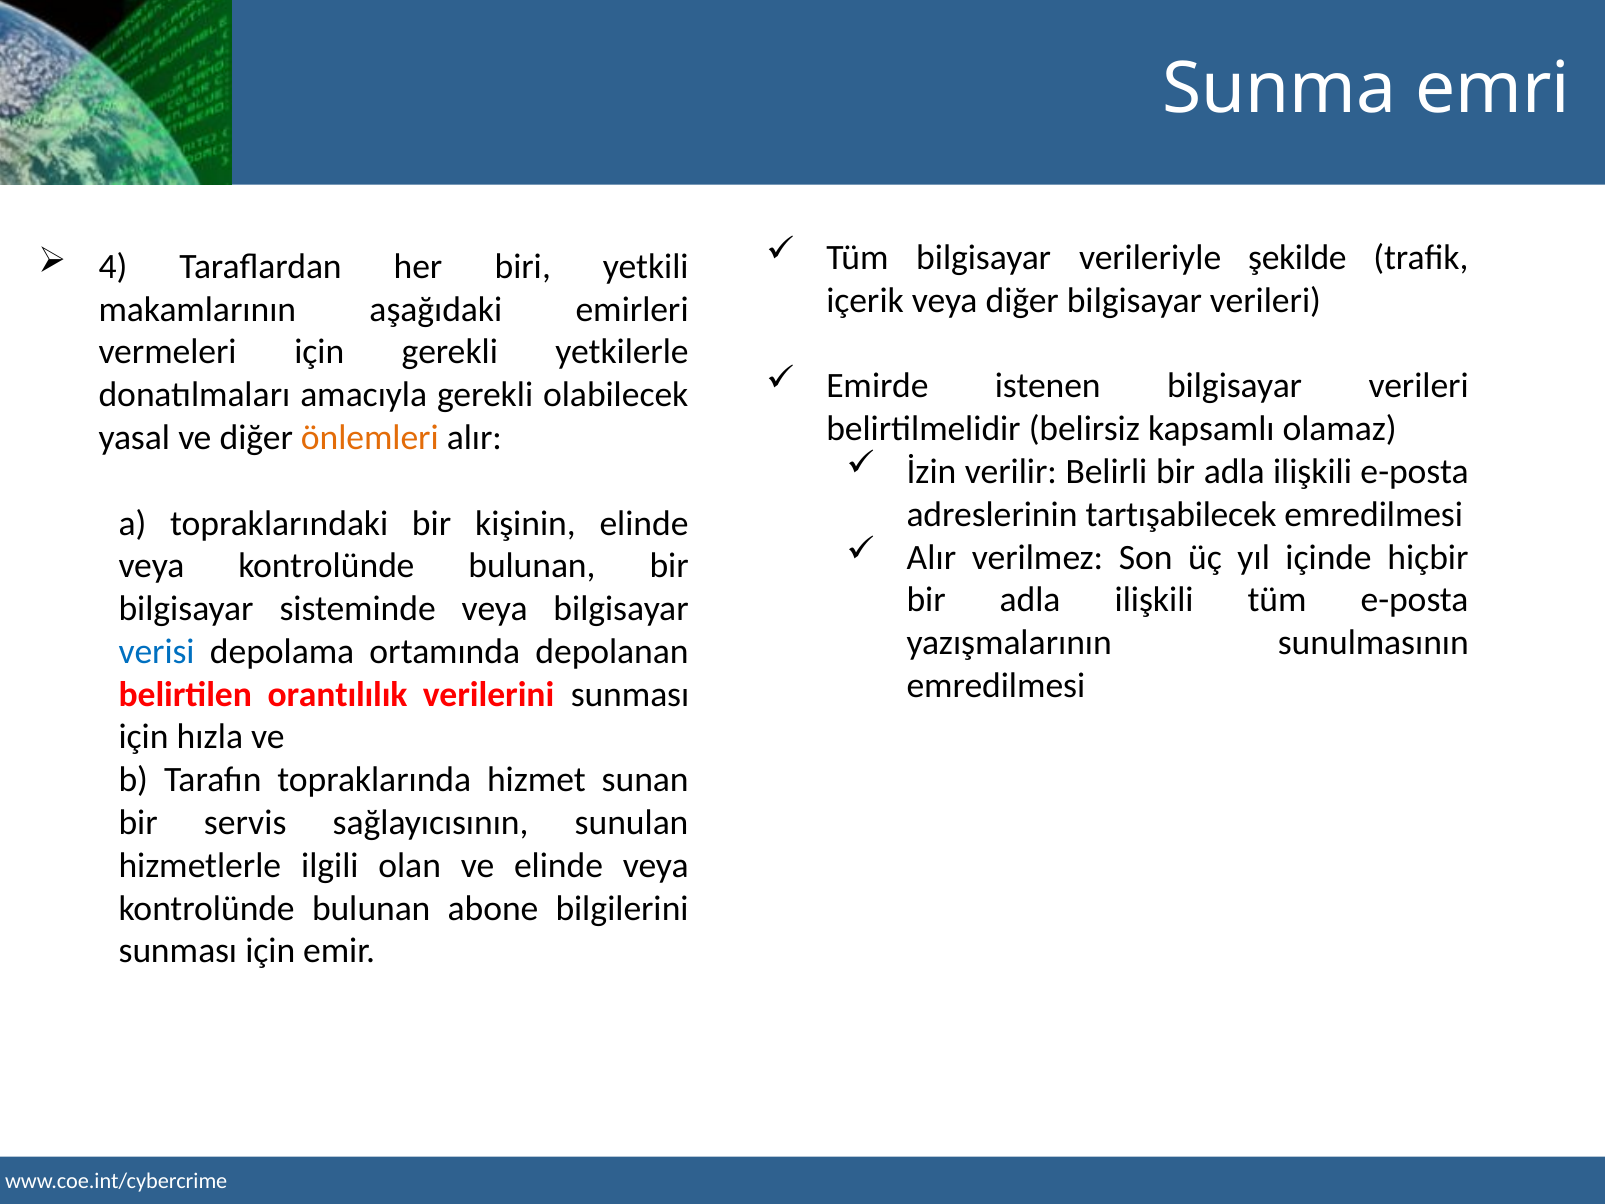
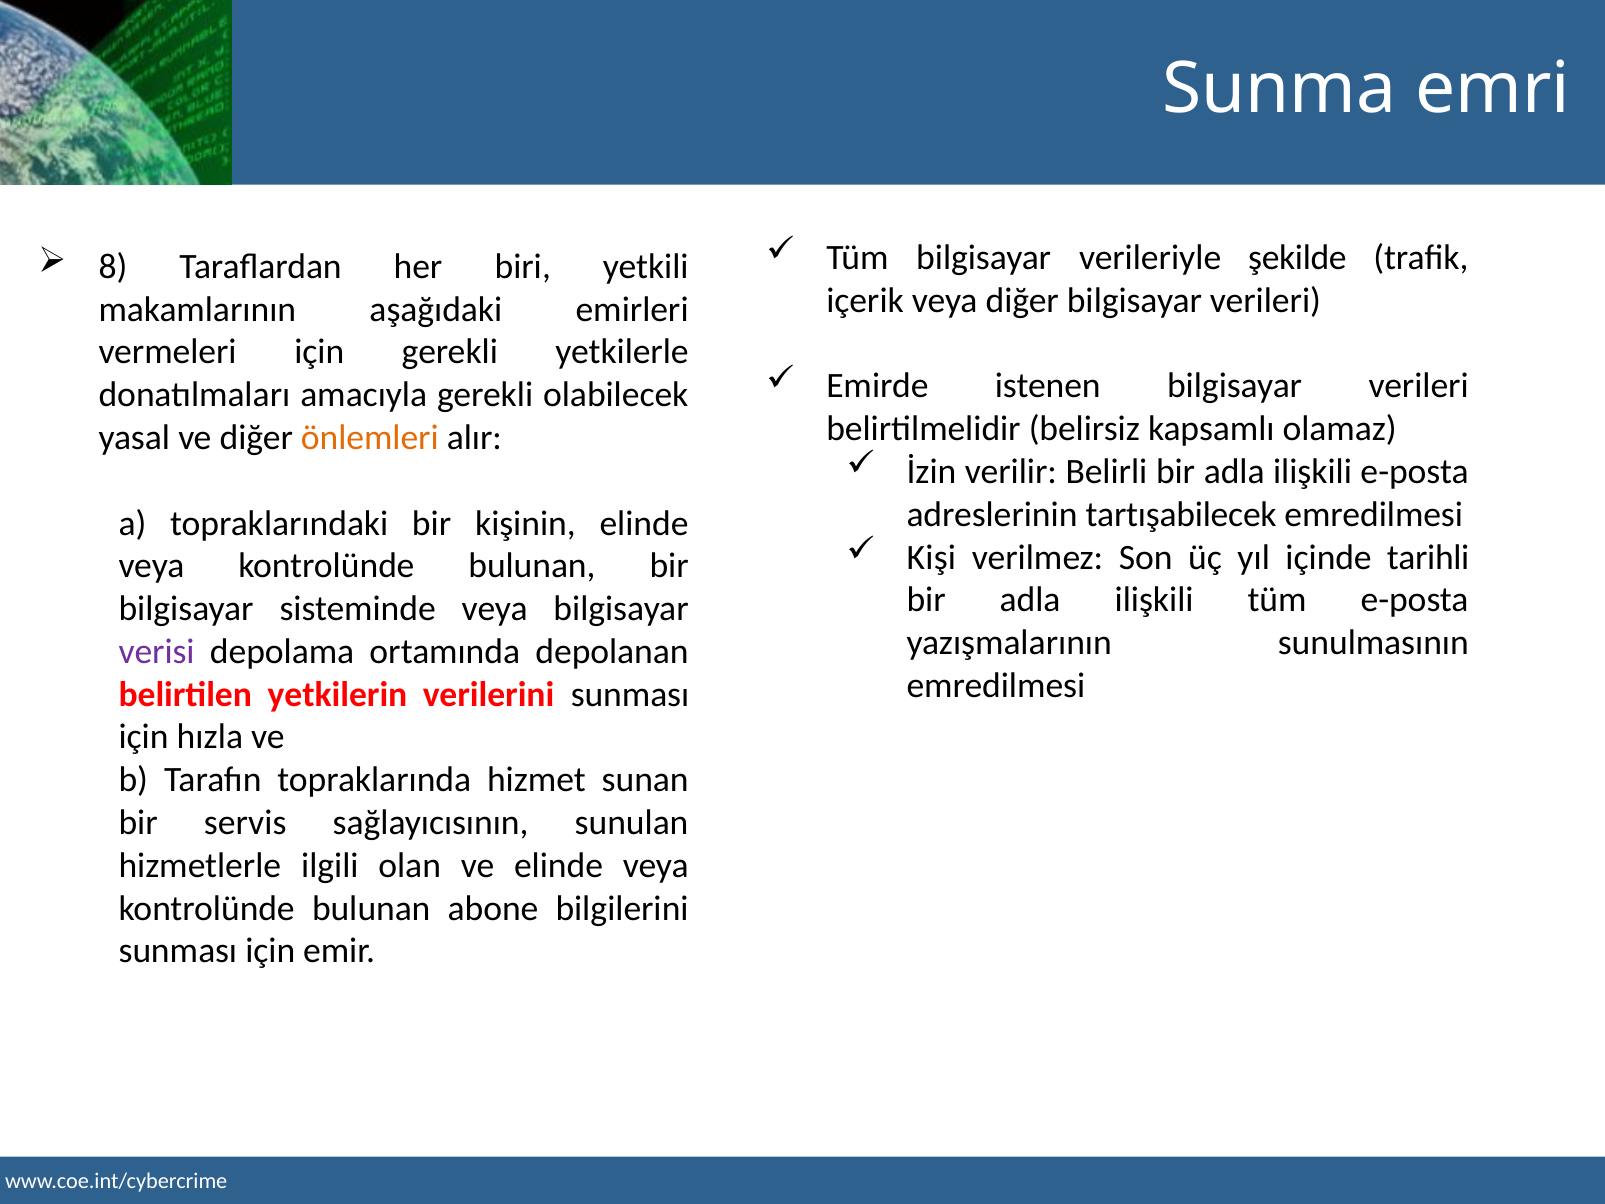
4: 4 -> 8
Alır at (931, 557): Alır -> Kişi
hiçbir: hiçbir -> tarihli
verisi colour: blue -> purple
orantılılık: orantılılık -> yetkilerin
